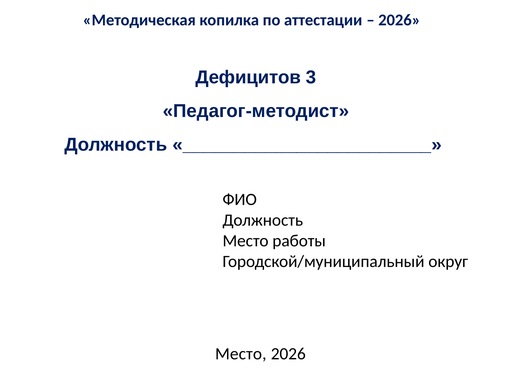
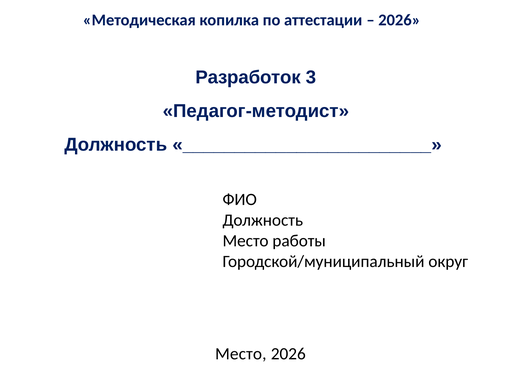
Дефицитов: Дефицитов -> Разработок
